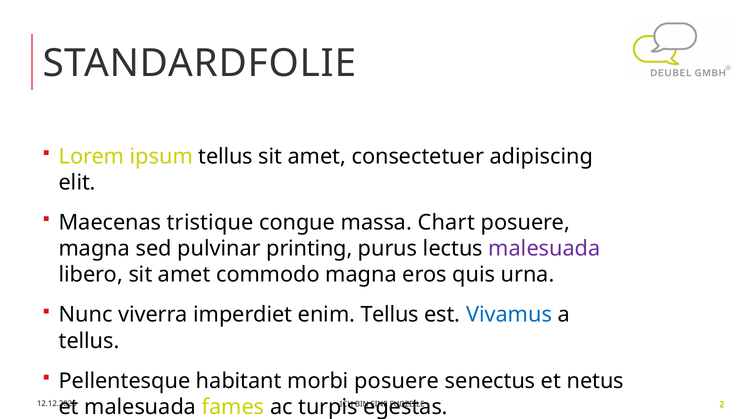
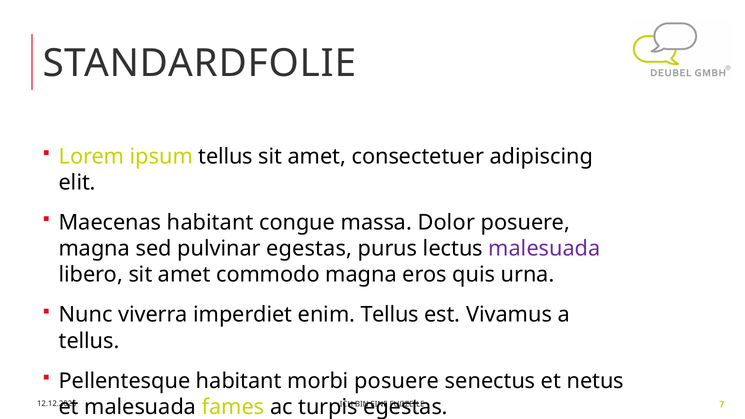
Maecenas tristique: tristique -> habitant
Chart: Chart -> Dolor
pulvinar printing: printing -> egestas
Vivamus colour: blue -> black
2: 2 -> 7
